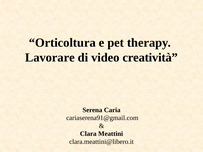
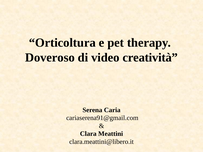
Lavorare: Lavorare -> Doveroso
